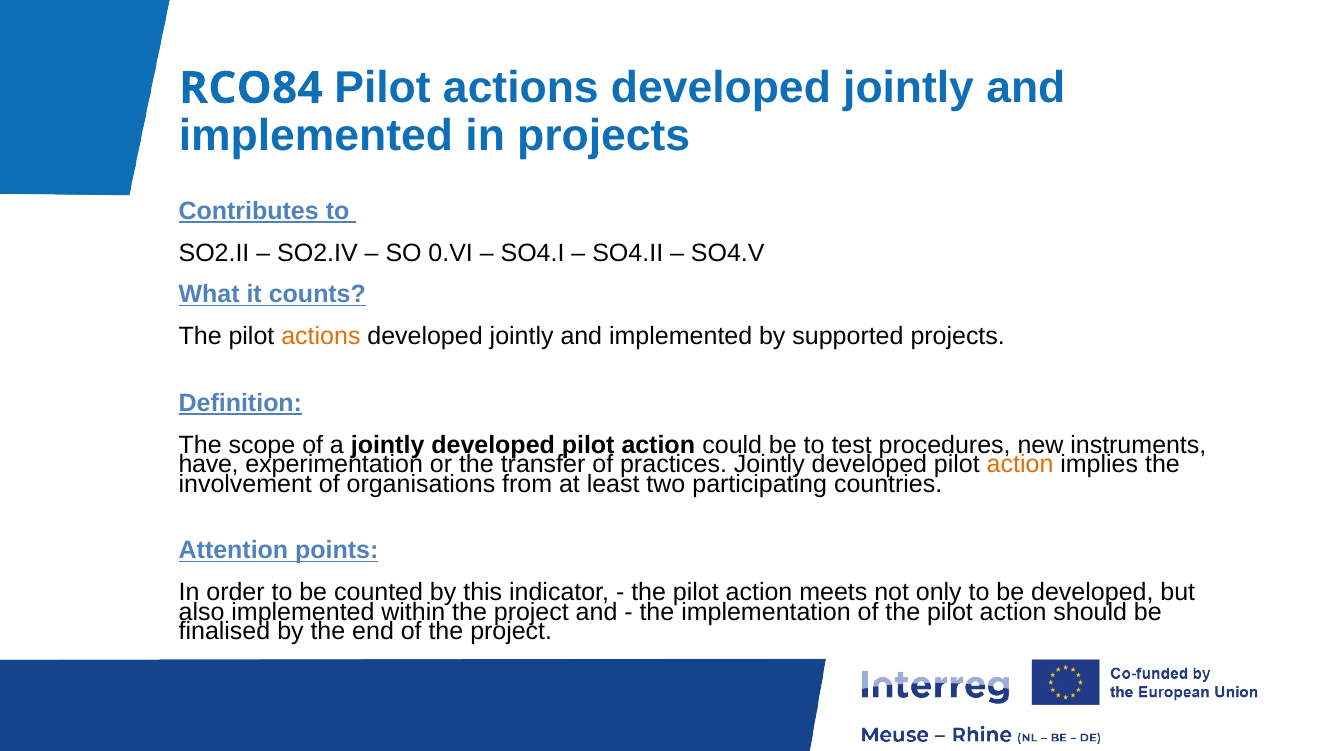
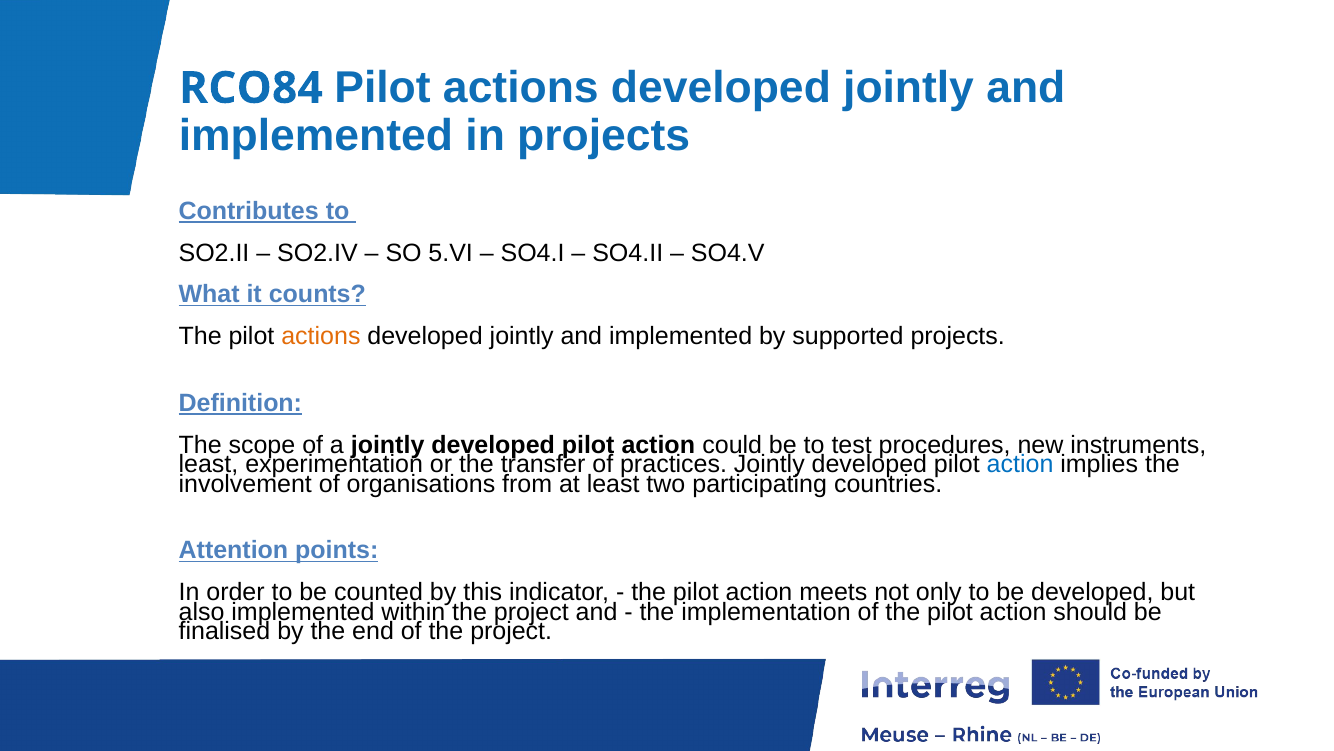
0.VI: 0.VI -> 5.VI
have at (209, 464): have -> least
action at (1020, 464) colour: orange -> blue
